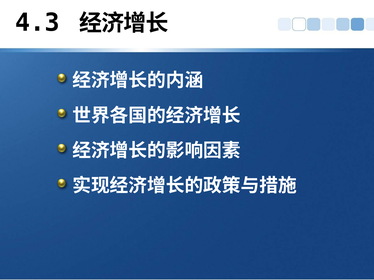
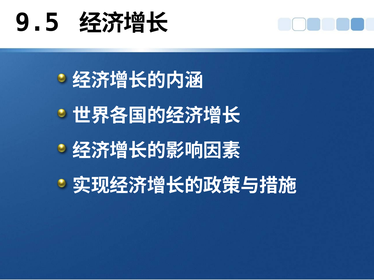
4.3: 4.3 -> 9.5
